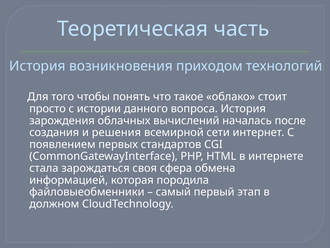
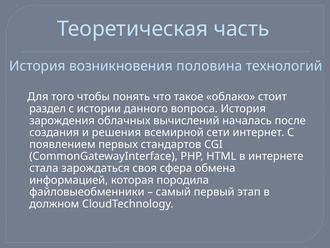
приходом: приходом -> половина
просто: просто -> раздел
